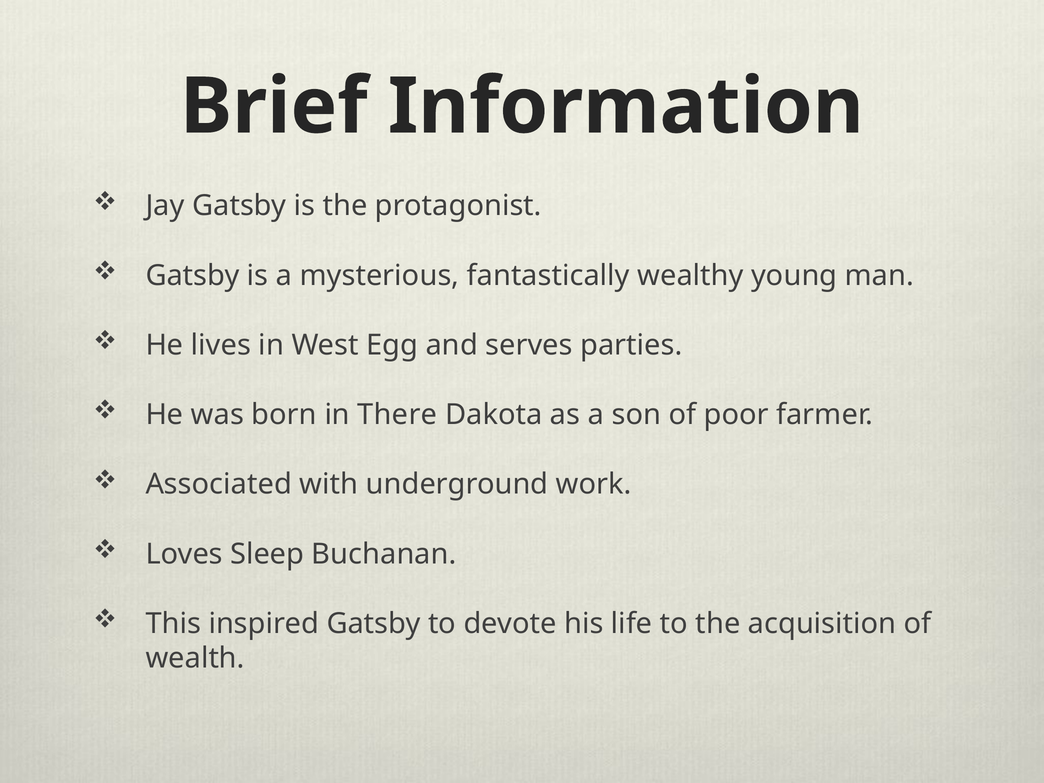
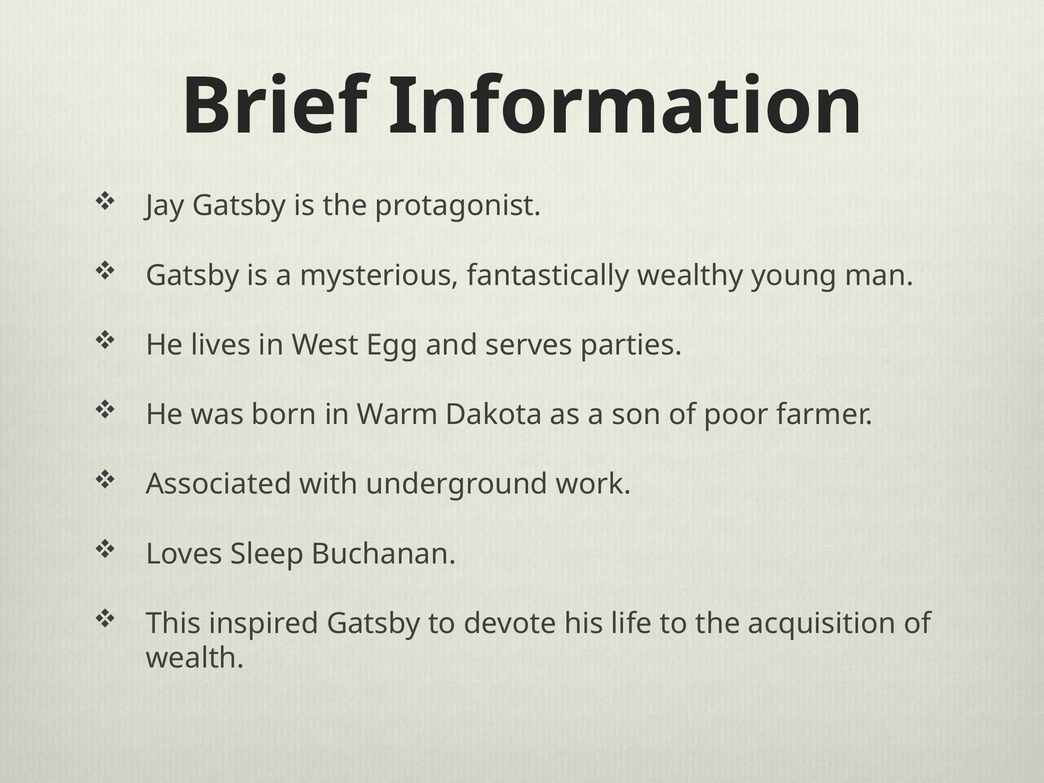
There: There -> Warm
